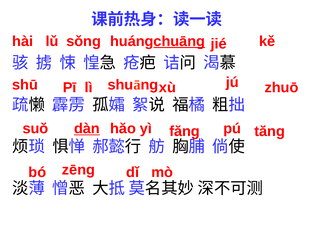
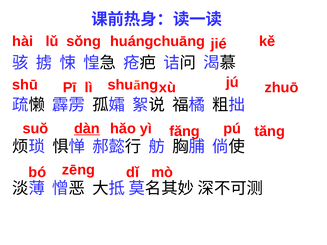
chuāng underline: present -> none
